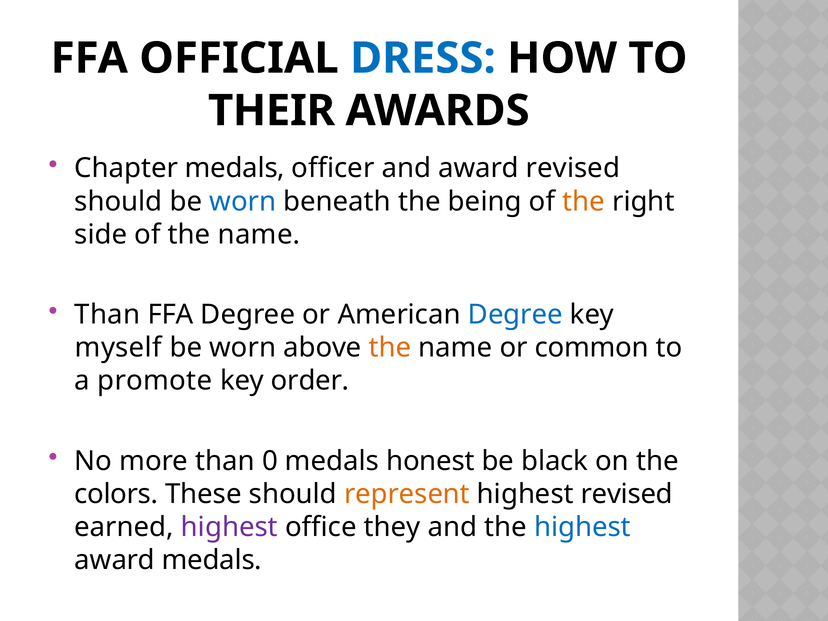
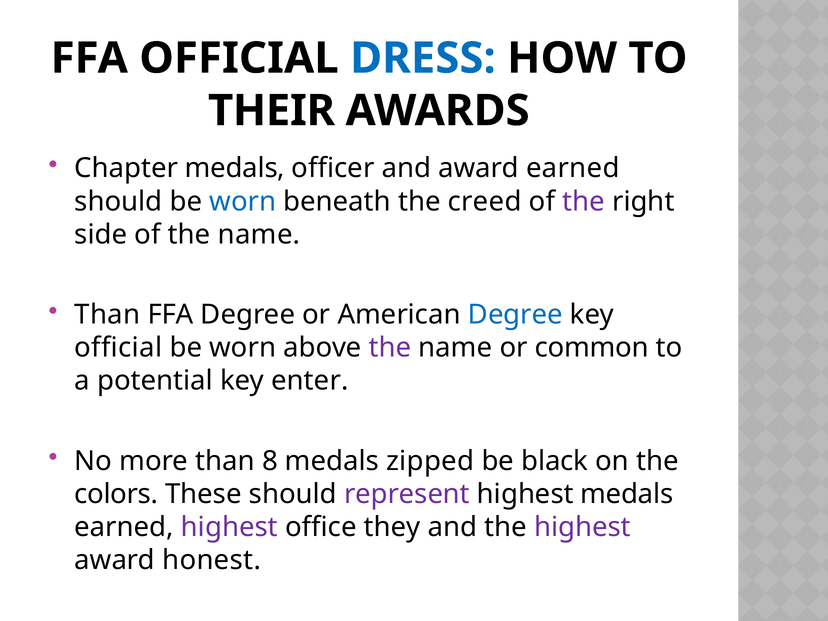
award revised: revised -> earned
being: being -> creed
the at (584, 201) colour: orange -> purple
myself at (118, 348): myself -> official
the at (390, 348) colour: orange -> purple
promote: promote -> potential
order: order -> enter
0: 0 -> 8
honest: honest -> zipped
represent colour: orange -> purple
highest revised: revised -> medals
highest at (582, 527) colour: blue -> purple
award medals: medals -> honest
